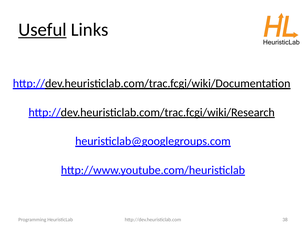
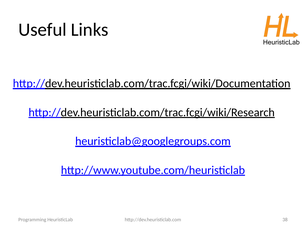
Useful underline: present -> none
